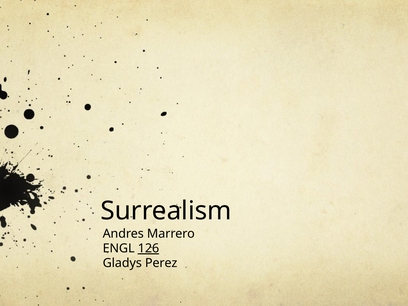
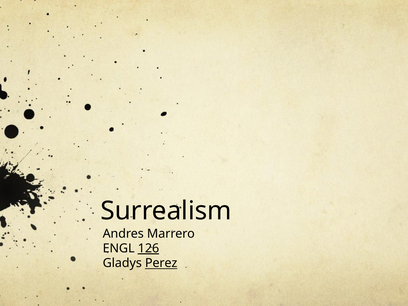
Perez underline: none -> present
